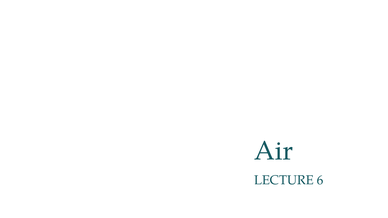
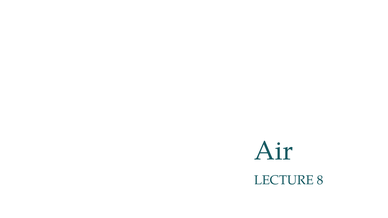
6: 6 -> 8
